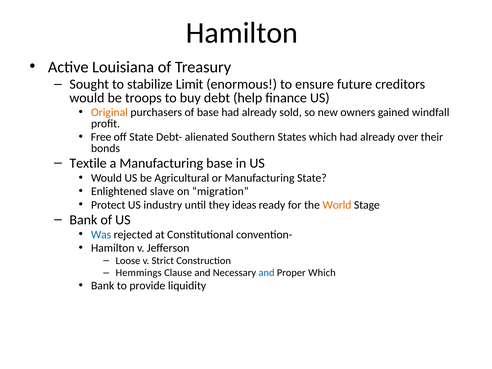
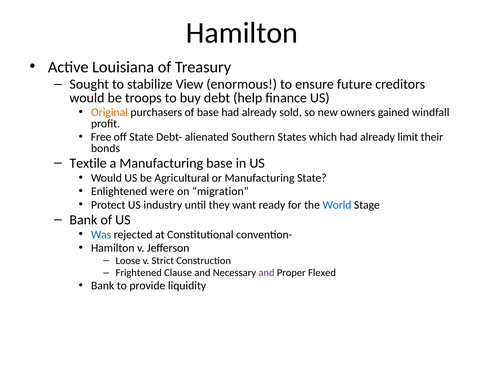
Limit: Limit -> View
over: over -> limit
slave: slave -> were
ideas: ideas -> want
World colour: orange -> blue
Hemmings: Hemmings -> Frightened
and at (267, 273) colour: blue -> purple
Proper Which: Which -> Flexed
